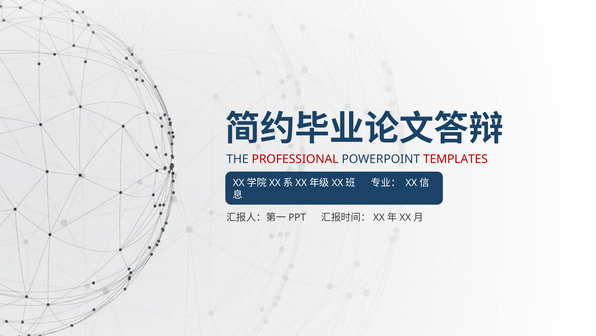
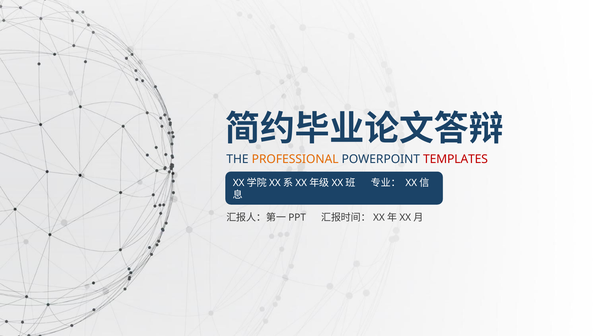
PROFESSIONAL colour: red -> orange
